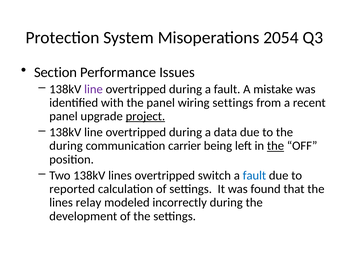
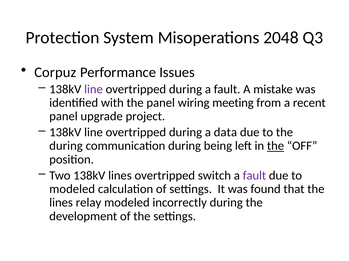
2054: 2054 -> 2048
Section: Section -> Corpuz
wiring settings: settings -> meeting
project underline: present -> none
communication carrier: carrier -> during
fault at (254, 176) colour: blue -> purple
reported at (72, 190): reported -> modeled
